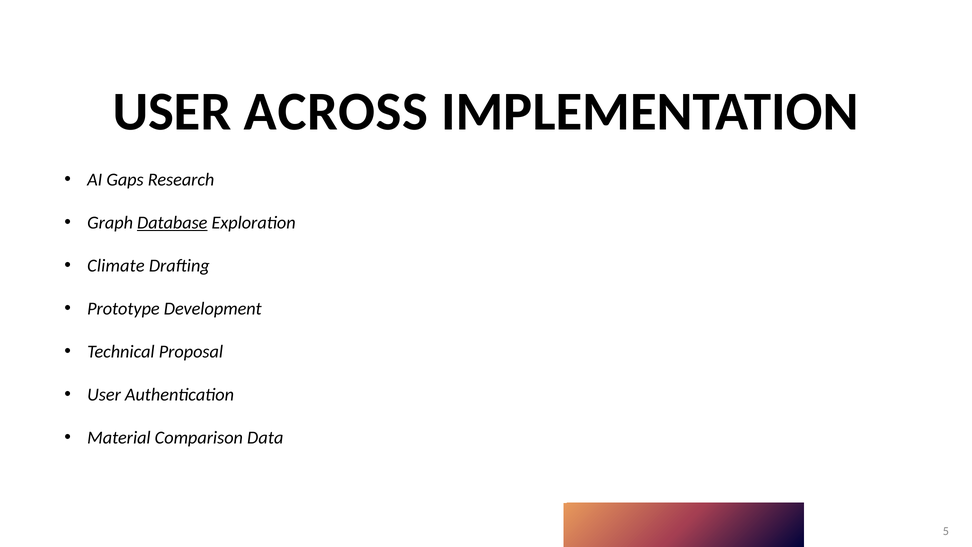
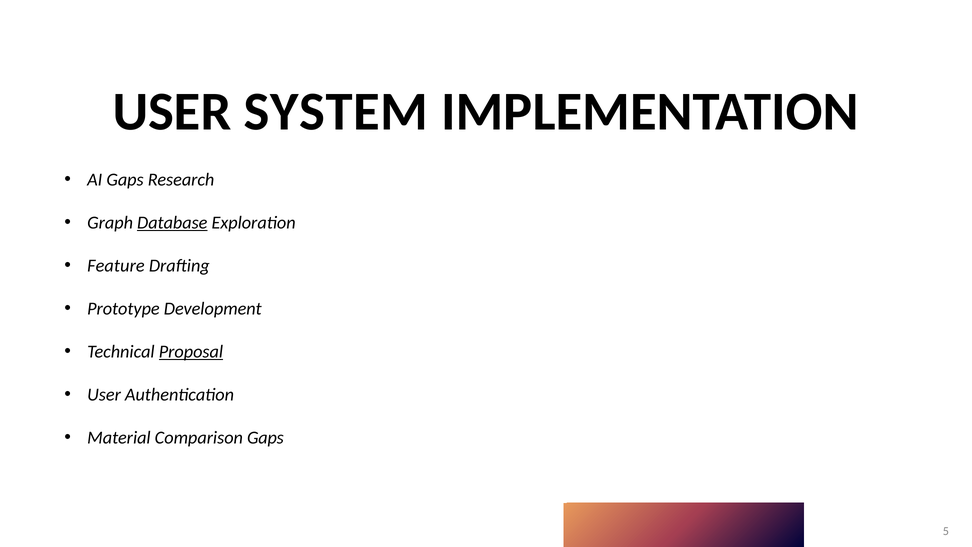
ACROSS: ACROSS -> SYSTEM
Climate: Climate -> Feature
Proposal underline: none -> present
Comparison Data: Data -> Gaps
